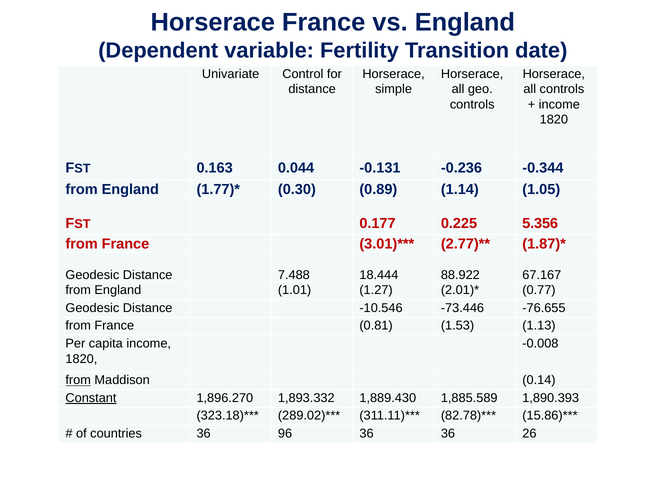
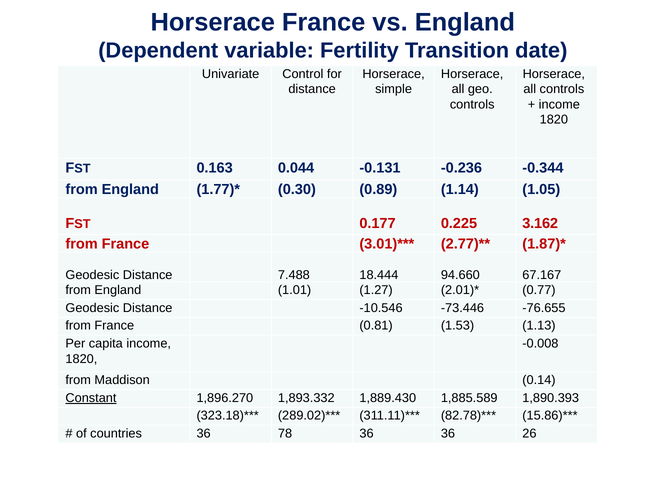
5.356: 5.356 -> 3.162
88.922: 88.922 -> 94.660
from at (78, 380) underline: present -> none
96: 96 -> 78
